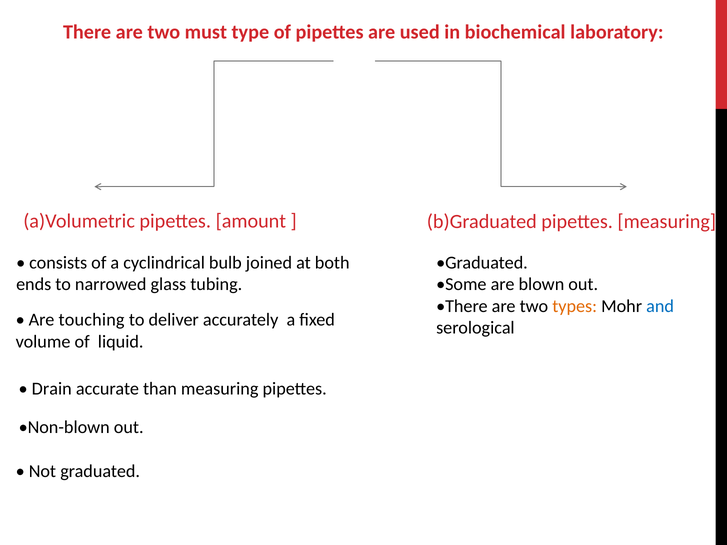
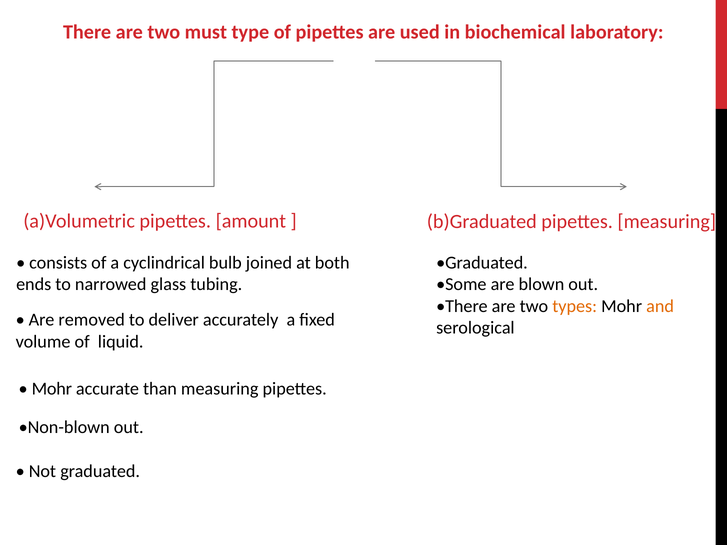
and colour: blue -> orange
touching: touching -> removed
Drain at (52, 389): Drain -> Mohr
